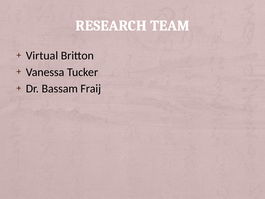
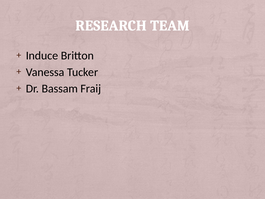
Virtual: Virtual -> Induce
